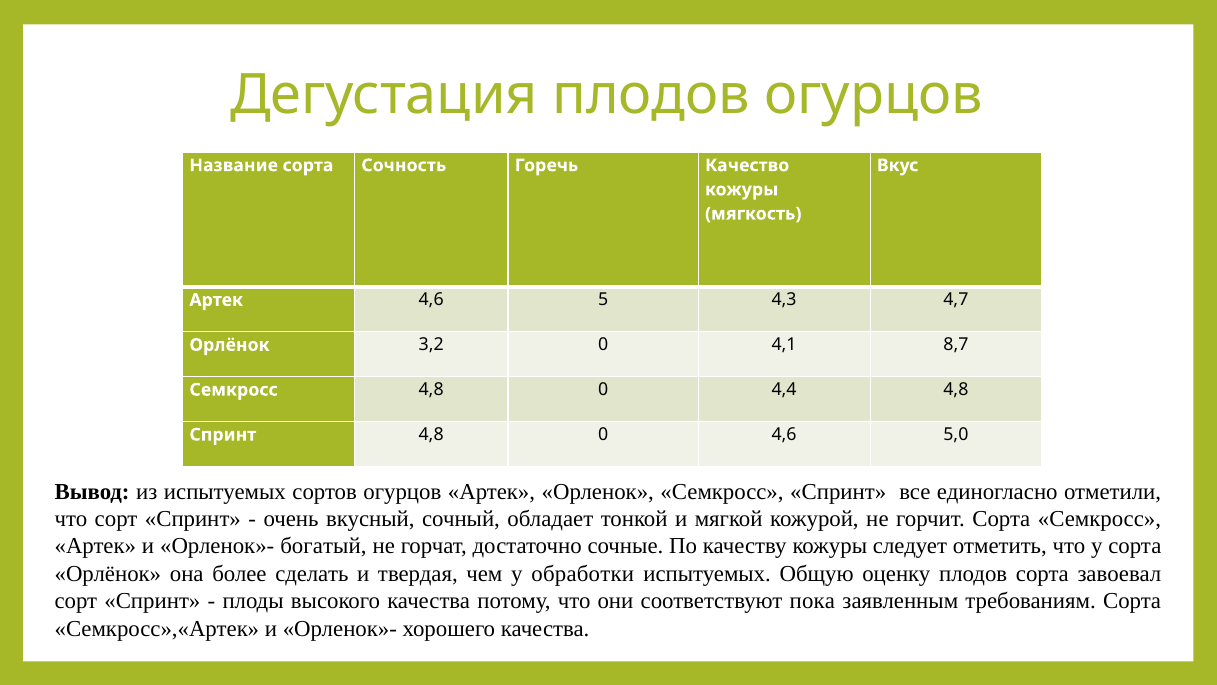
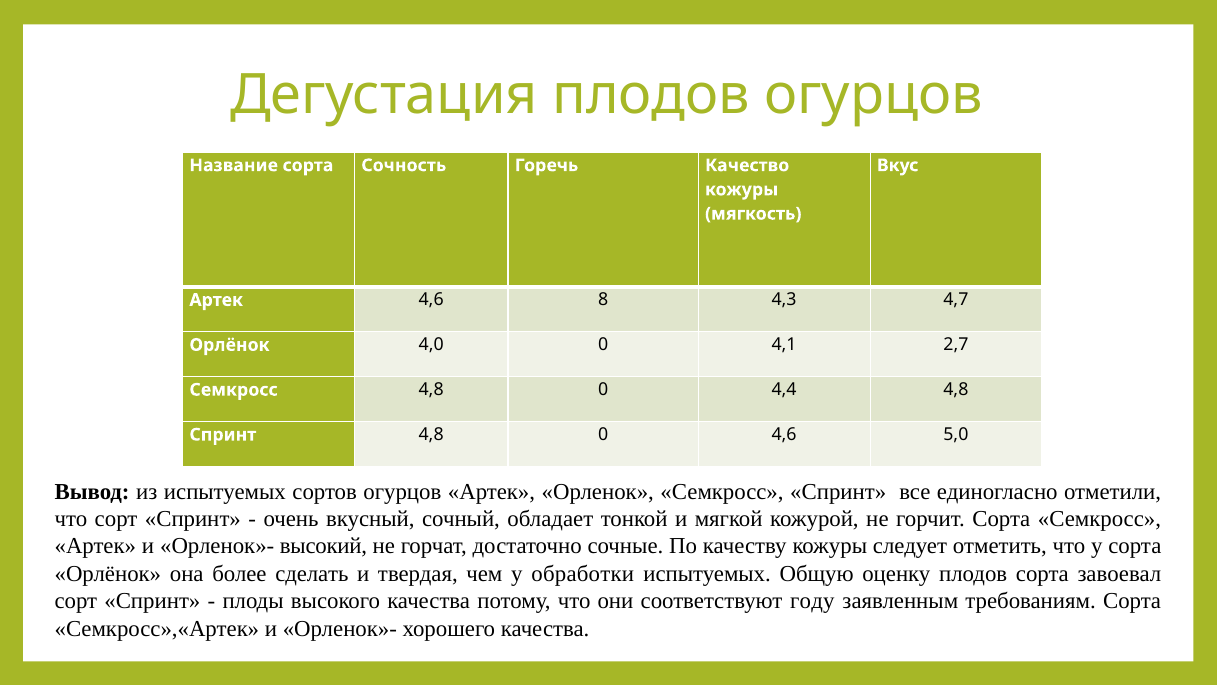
5: 5 -> 8
3,2: 3,2 -> 4,0
8,7: 8,7 -> 2,7
богатый: богатый -> высокий
пока: пока -> году
